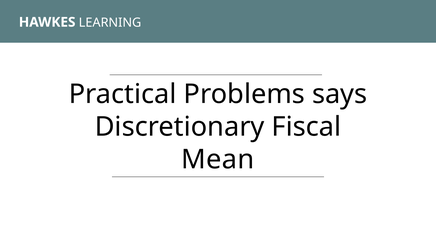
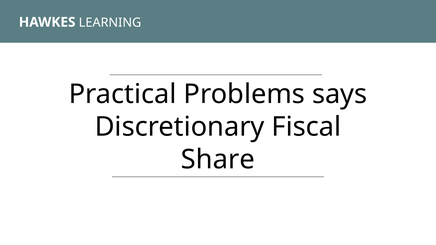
Mean: Mean -> Share
